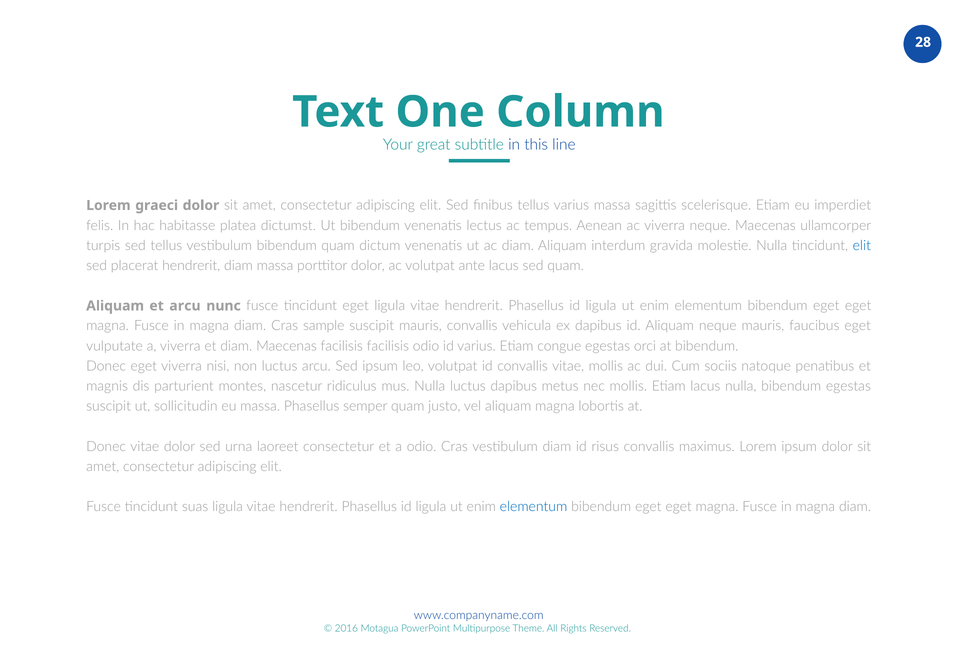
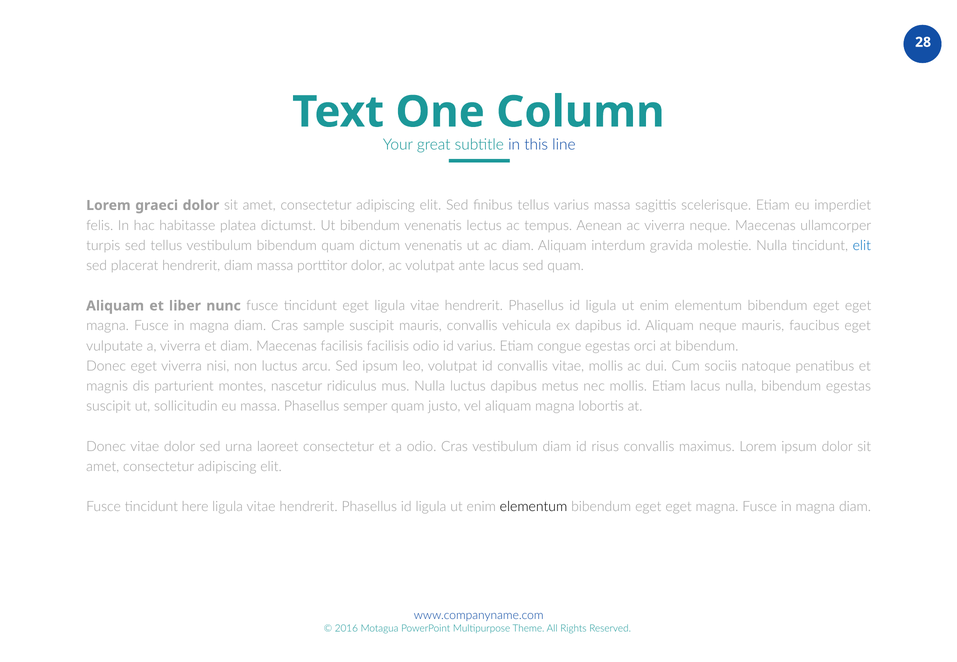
et arcu: arcu -> liber
suas: suas -> here
elementum at (534, 507) colour: blue -> black
